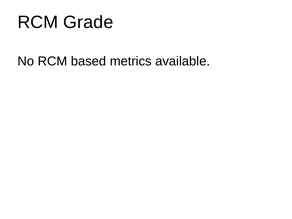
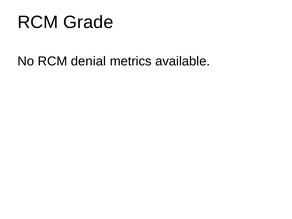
based: based -> denial
